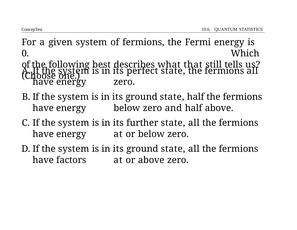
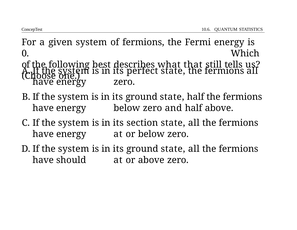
further: further -> section
factors: factors -> should
